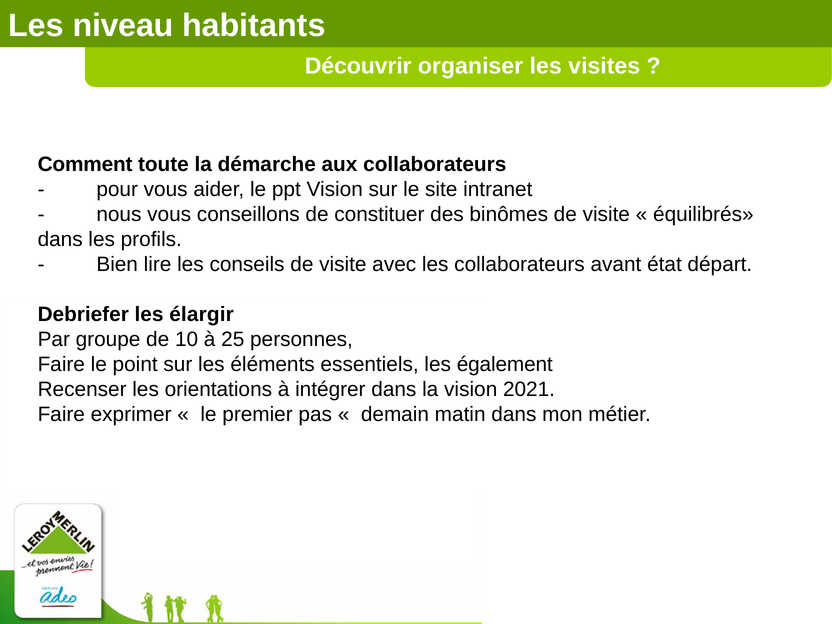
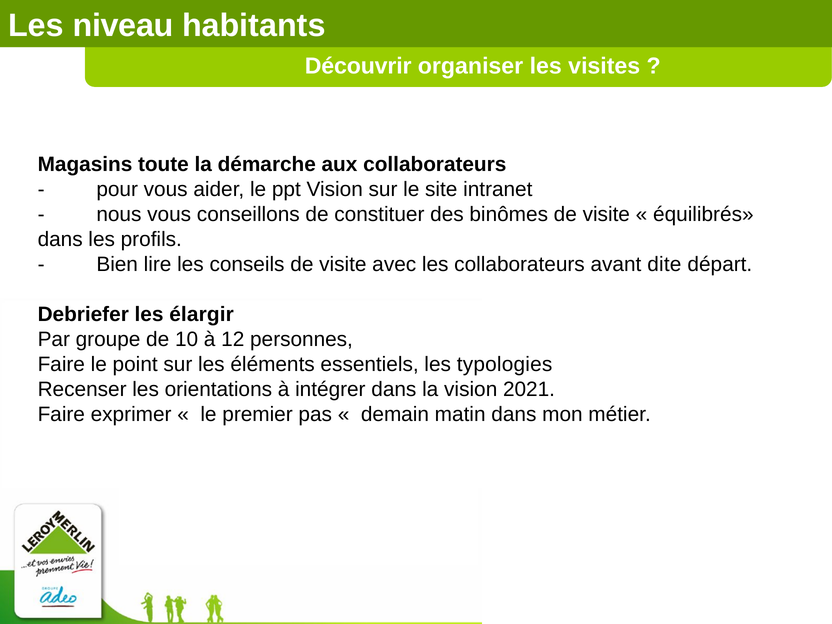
Comment: Comment -> Magasins
état: état -> dite
25: 25 -> 12
également: également -> typologies
